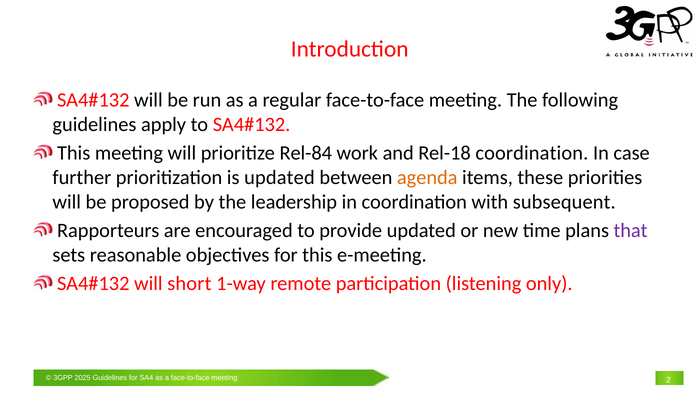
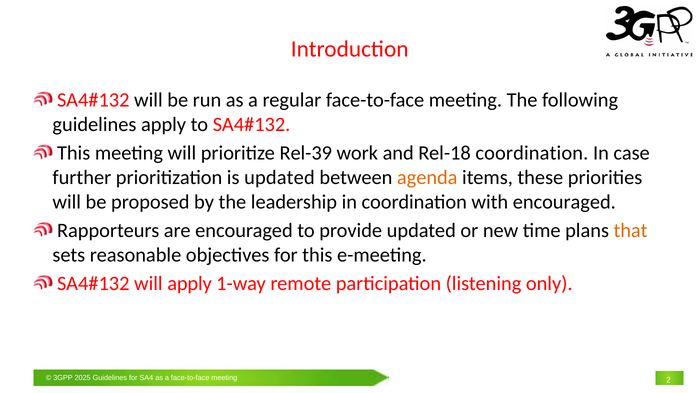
Rel-84: Rel-84 -> Rel-39
with subsequent: subsequent -> encouraged
that colour: purple -> orange
will short: short -> apply
